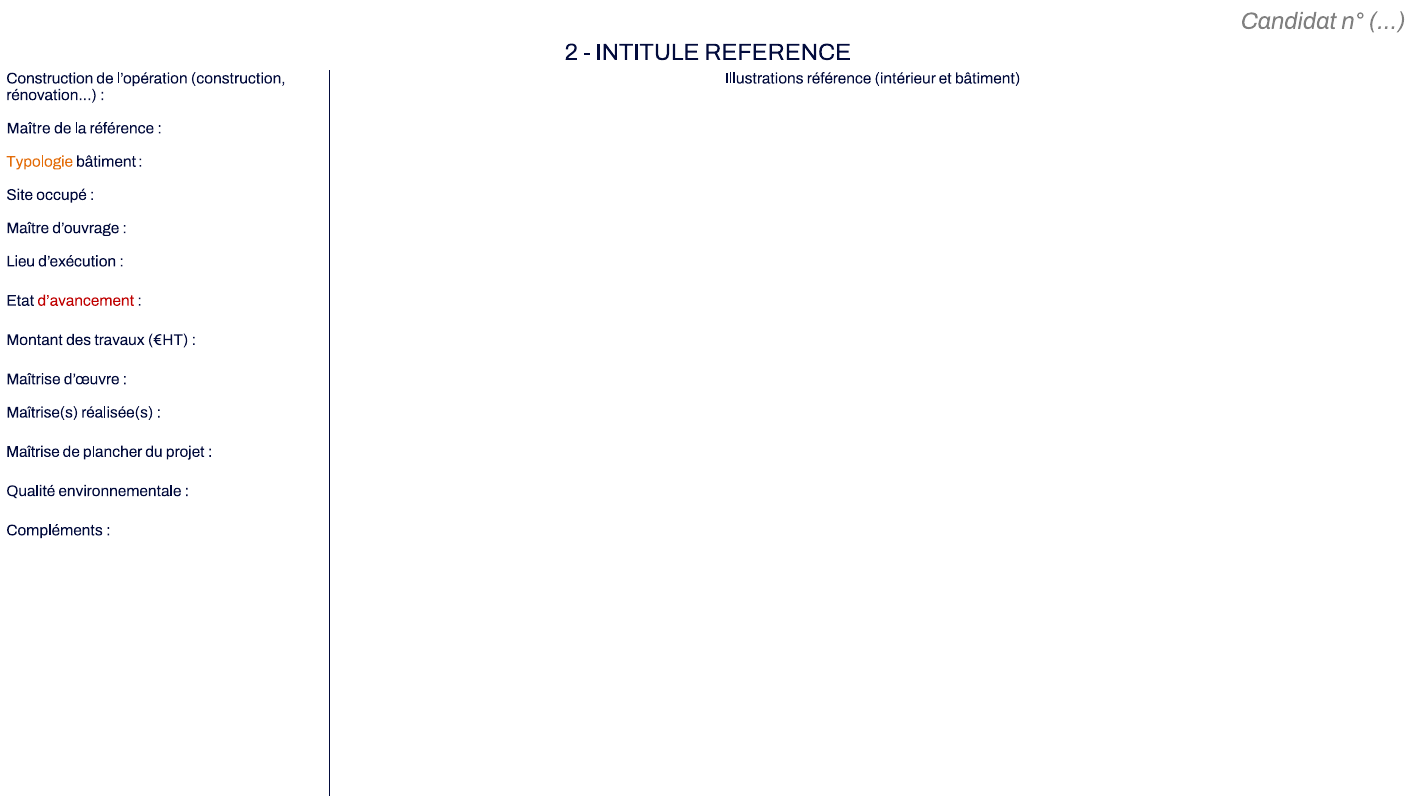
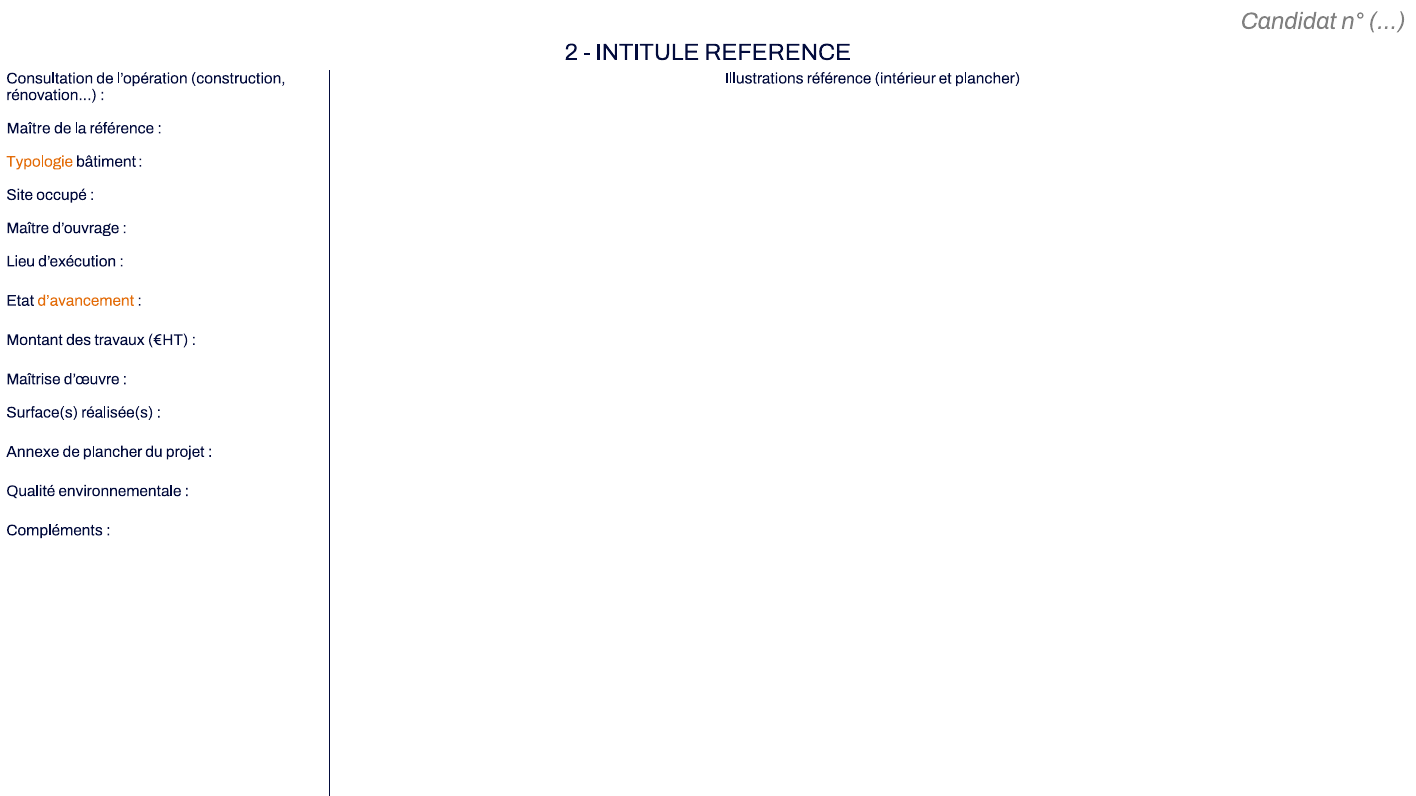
Construction at (50, 78): Construction -> Consultation
et bâtiment: bâtiment -> plancher
d’avancement colour: red -> orange
Maîtrise(s: Maîtrise(s -> Surface(s
Maîtrise at (33, 452): Maîtrise -> Annexe
